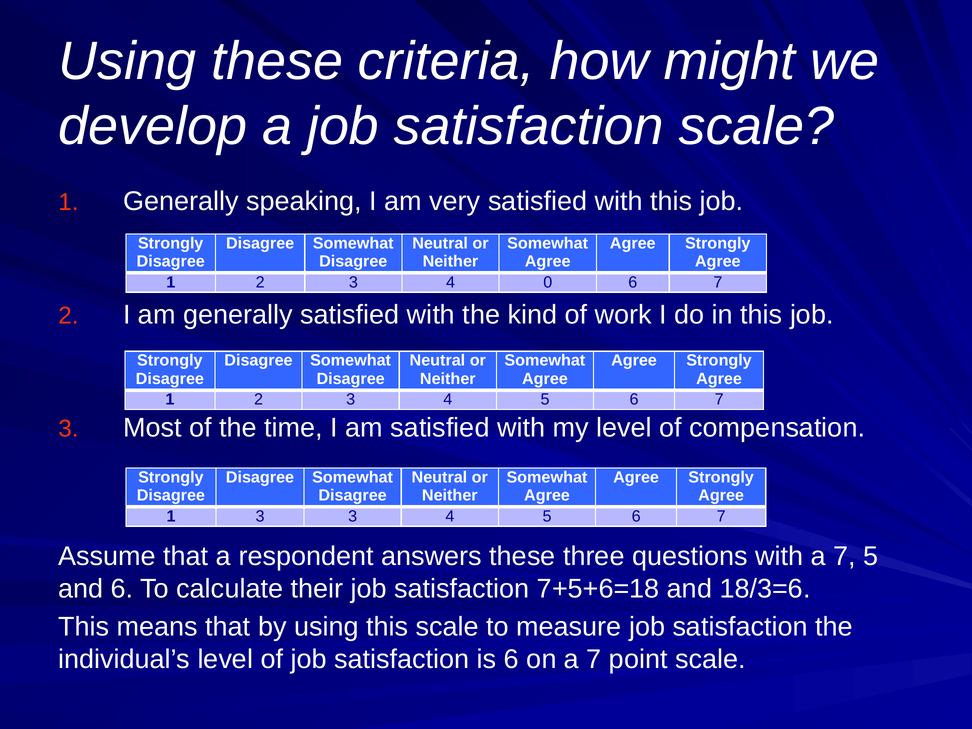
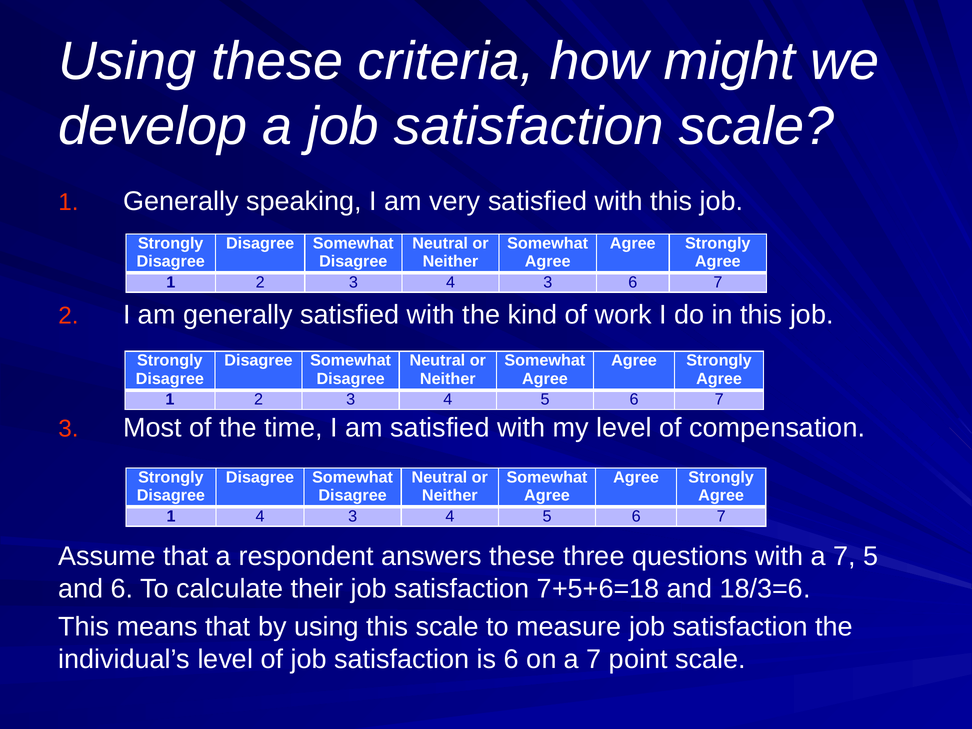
3 4 0: 0 -> 3
1 3: 3 -> 4
